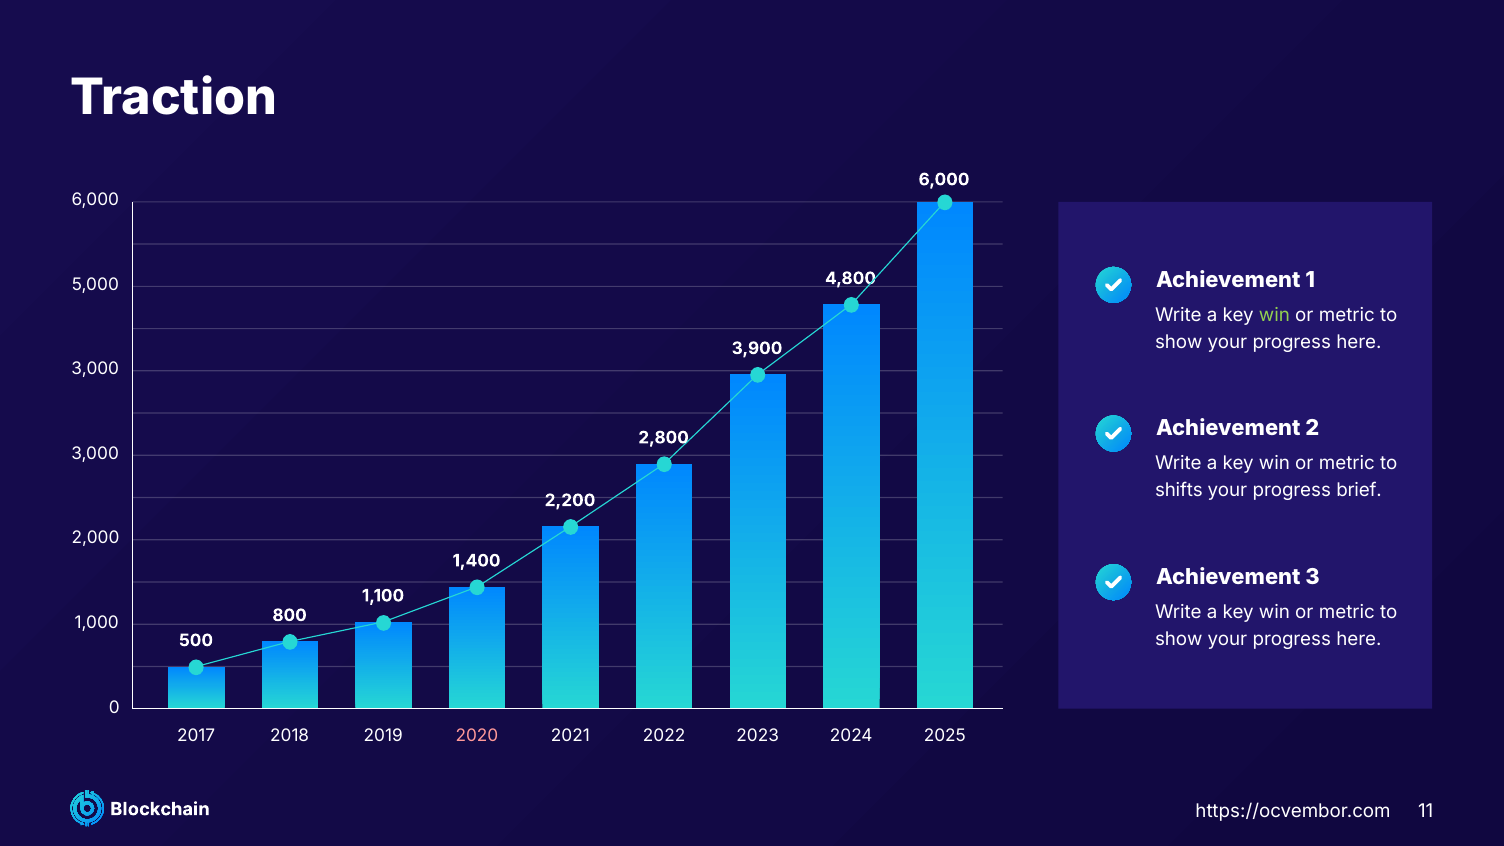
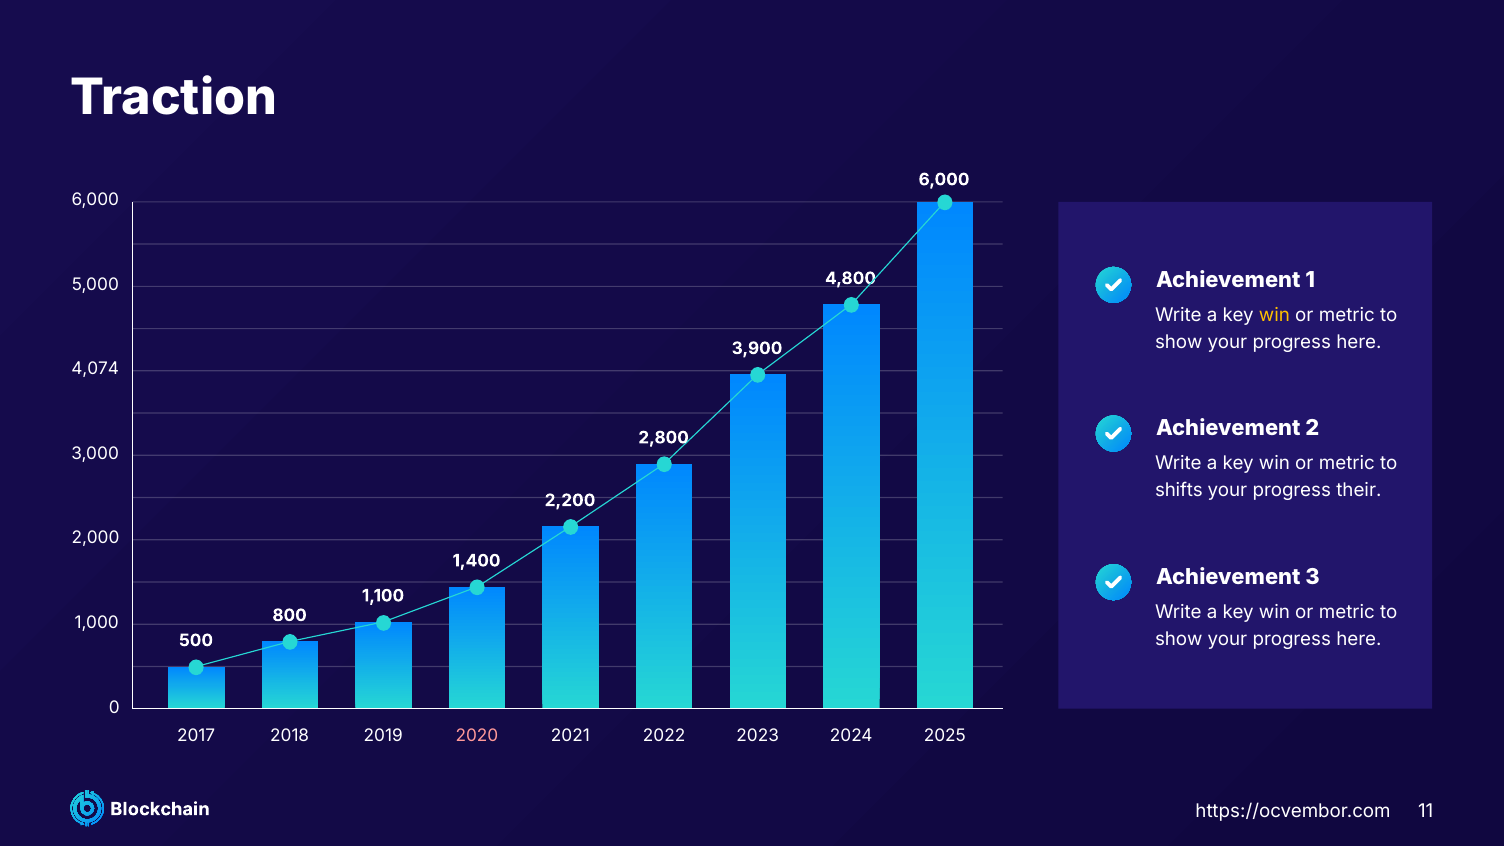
win at (1274, 315) colour: light green -> yellow
3,000 at (95, 369): 3,000 -> 4,074
brief: brief -> their
